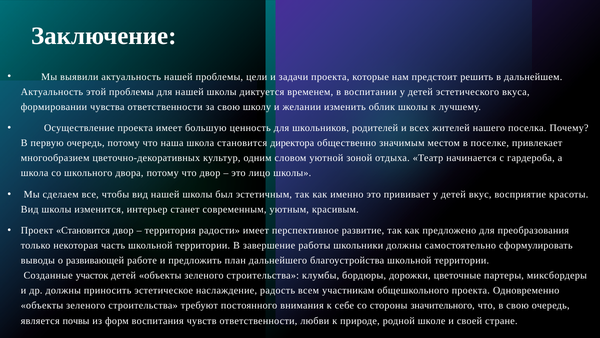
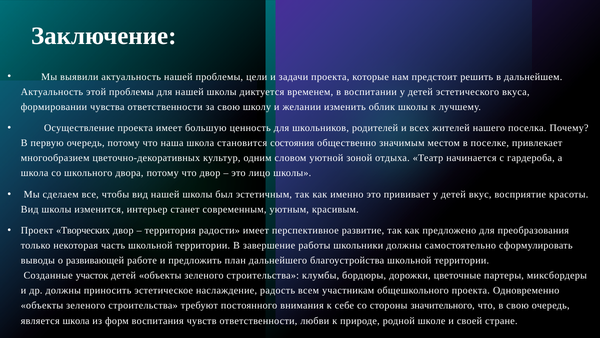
директора: директора -> состояния
Проект Становится: Становится -> Творческих
является почвы: почвы -> школа
